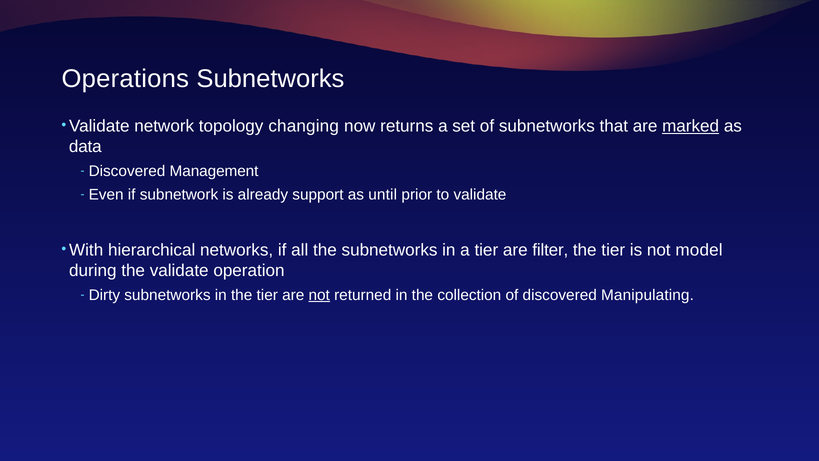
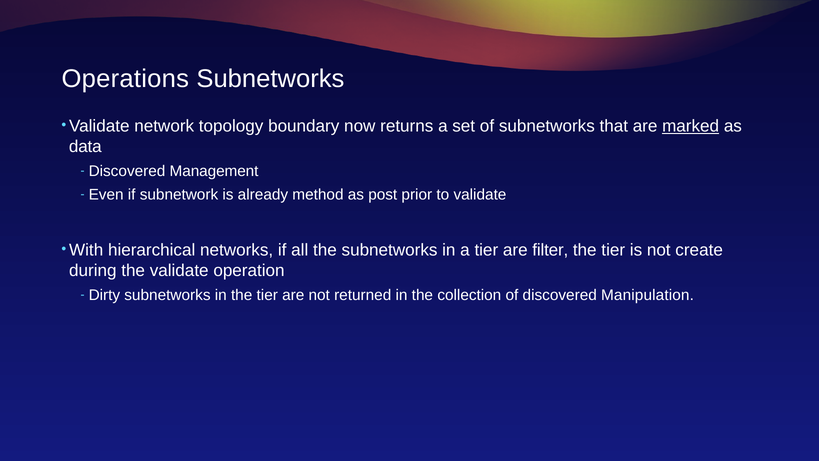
changing: changing -> boundary
support: support -> method
until: until -> post
model: model -> create
not at (319, 295) underline: present -> none
Manipulating: Manipulating -> Manipulation
